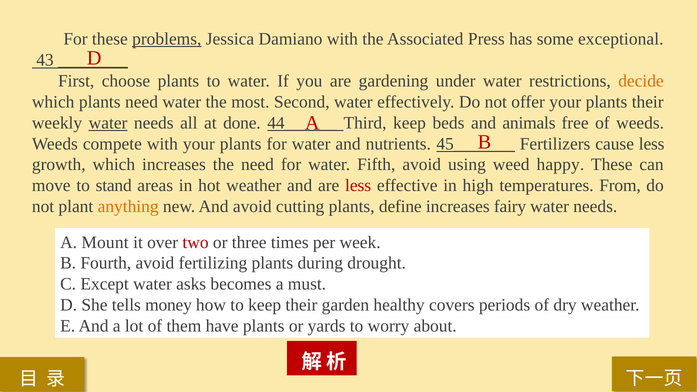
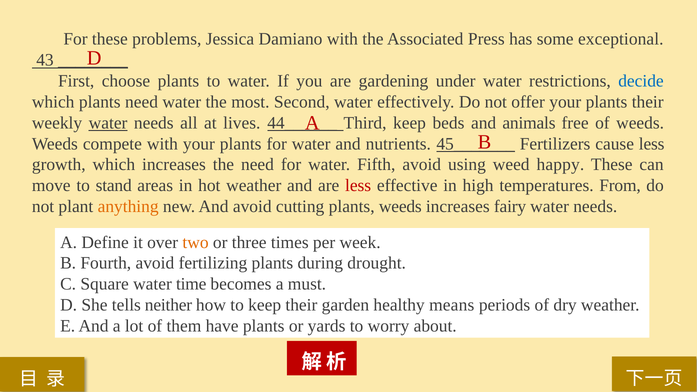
problems underline: present -> none
decide colour: orange -> blue
done: done -> lives
plants define: define -> weeds
Mount: Mount -> Define
two colour: red -> orange
Except: Except -> Square
asks: asks -> time
money: money -> neither
covers: covers -> means
